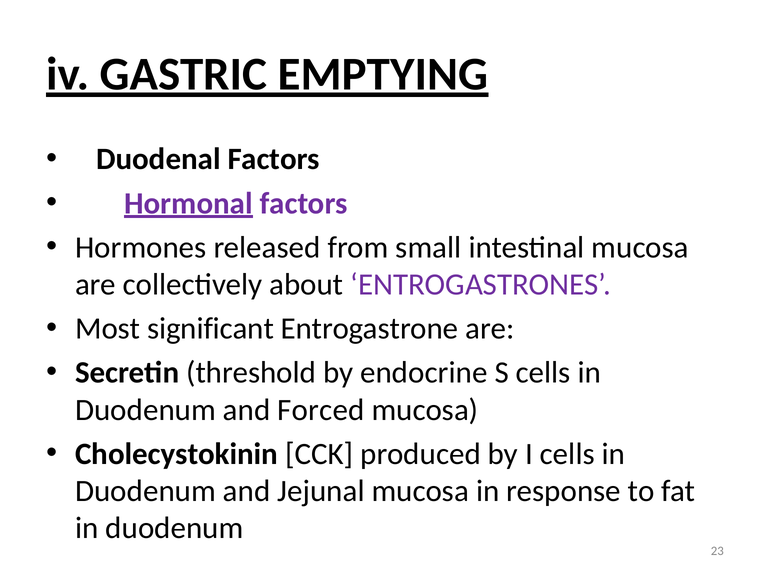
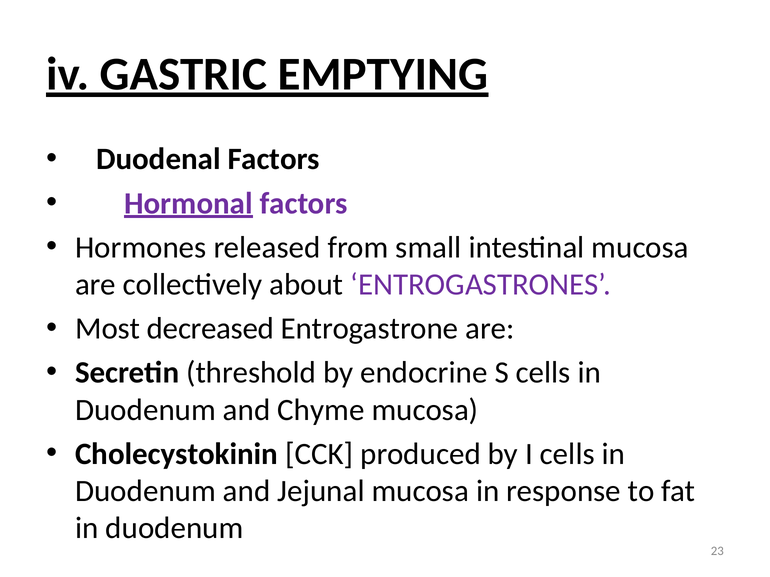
significant: significant -> decreased
Forced: Forced -> Chyme
